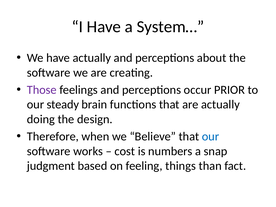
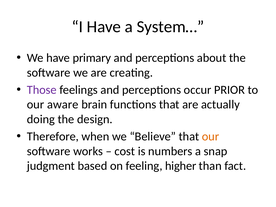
have actually: actually -> primary
steady: steady -> aware
our at (210, 136) colour: blue -> orange
things: things -> higher
